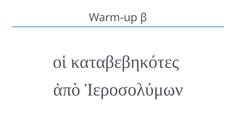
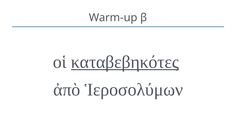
καταβεβηκότες underline: none -> present
